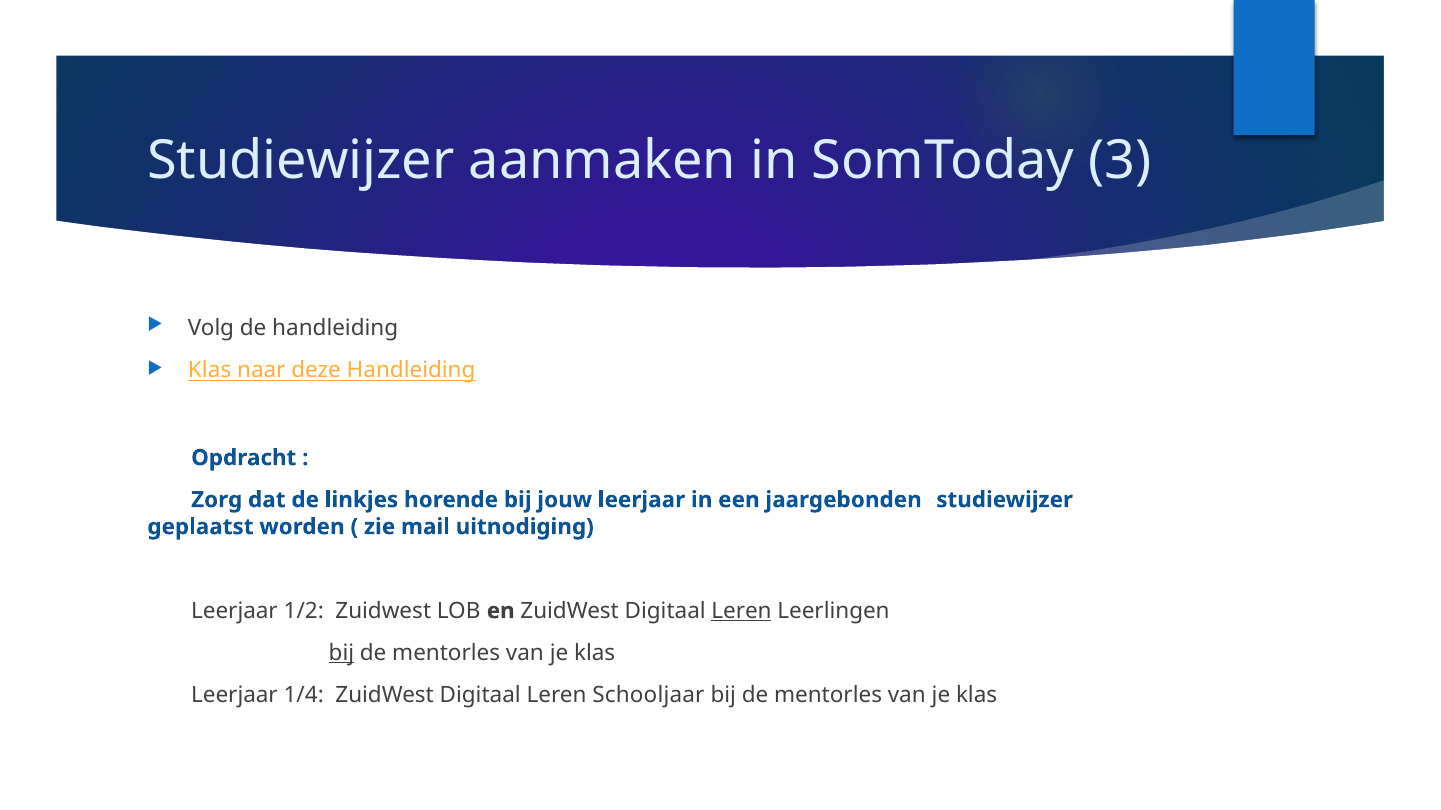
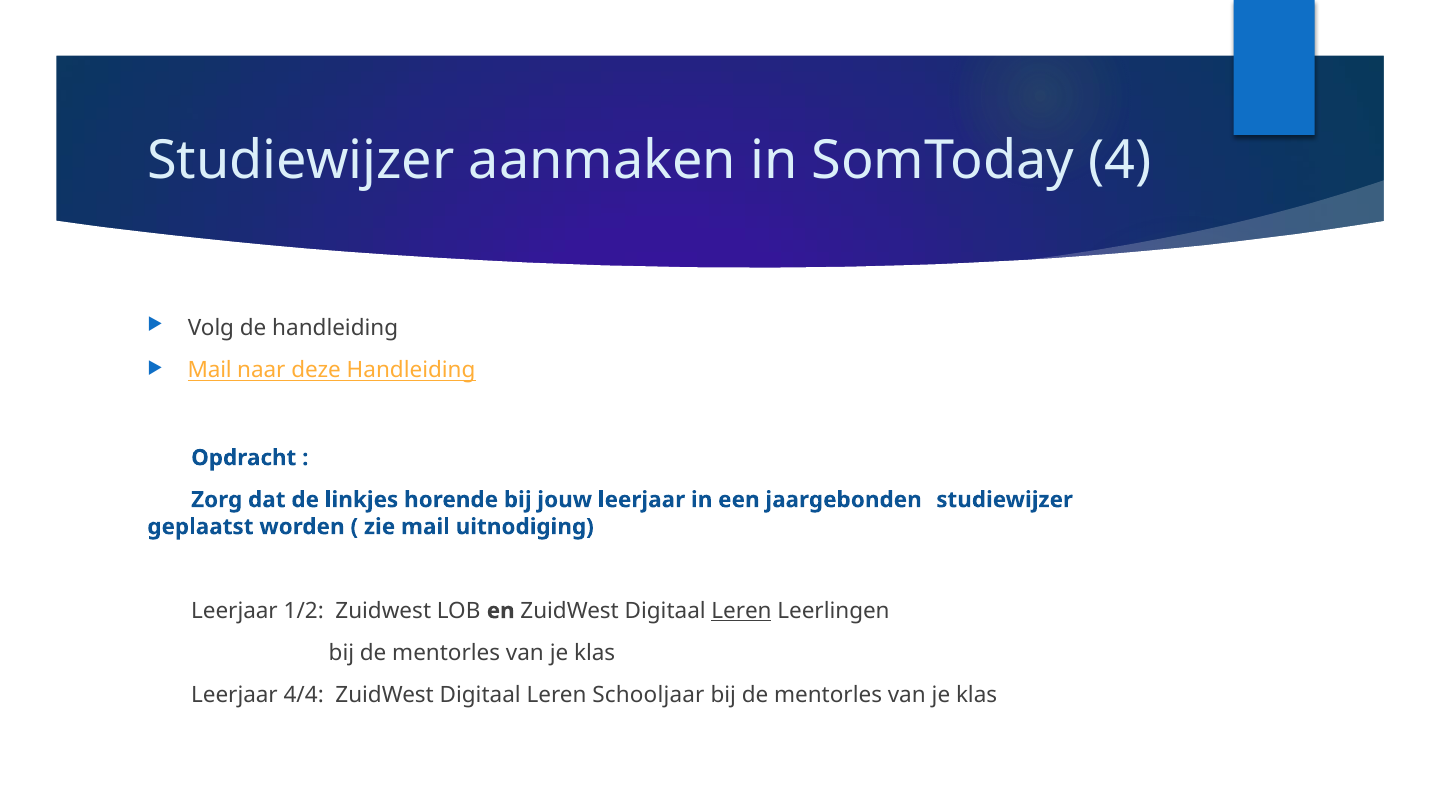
3: 3 -> 4
Klas at (210, 370): Klas -> Mail
bij at (341, 653) underline: present -> none
1/4: 1/4 -> 4/4
